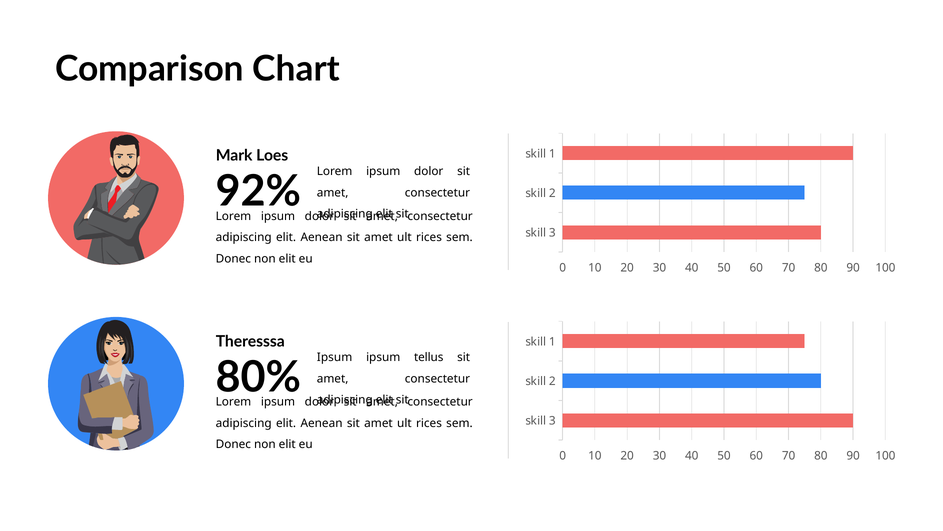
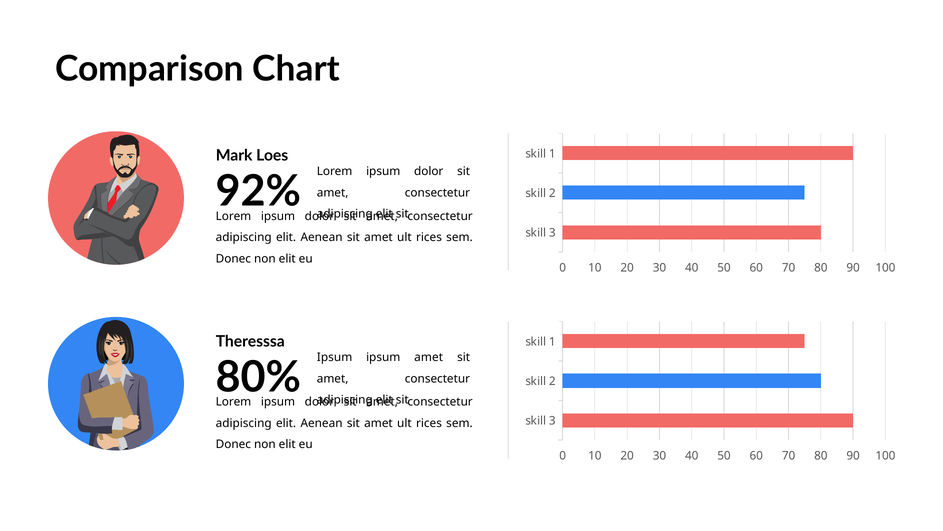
ipsum tellus: tellus -> amet
